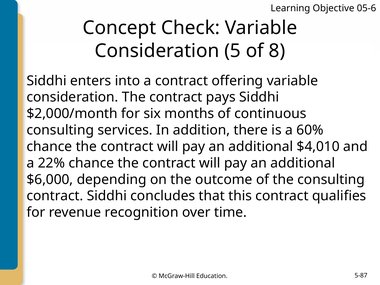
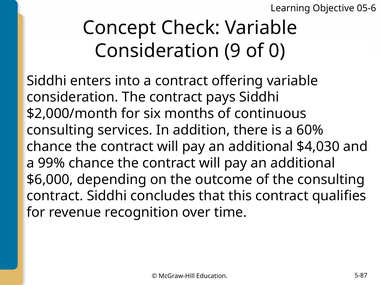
5: 5 -> 9
8: 8 -> 0
$4,010: $4,010 -> $4,030
22%: 22% -> 99%
